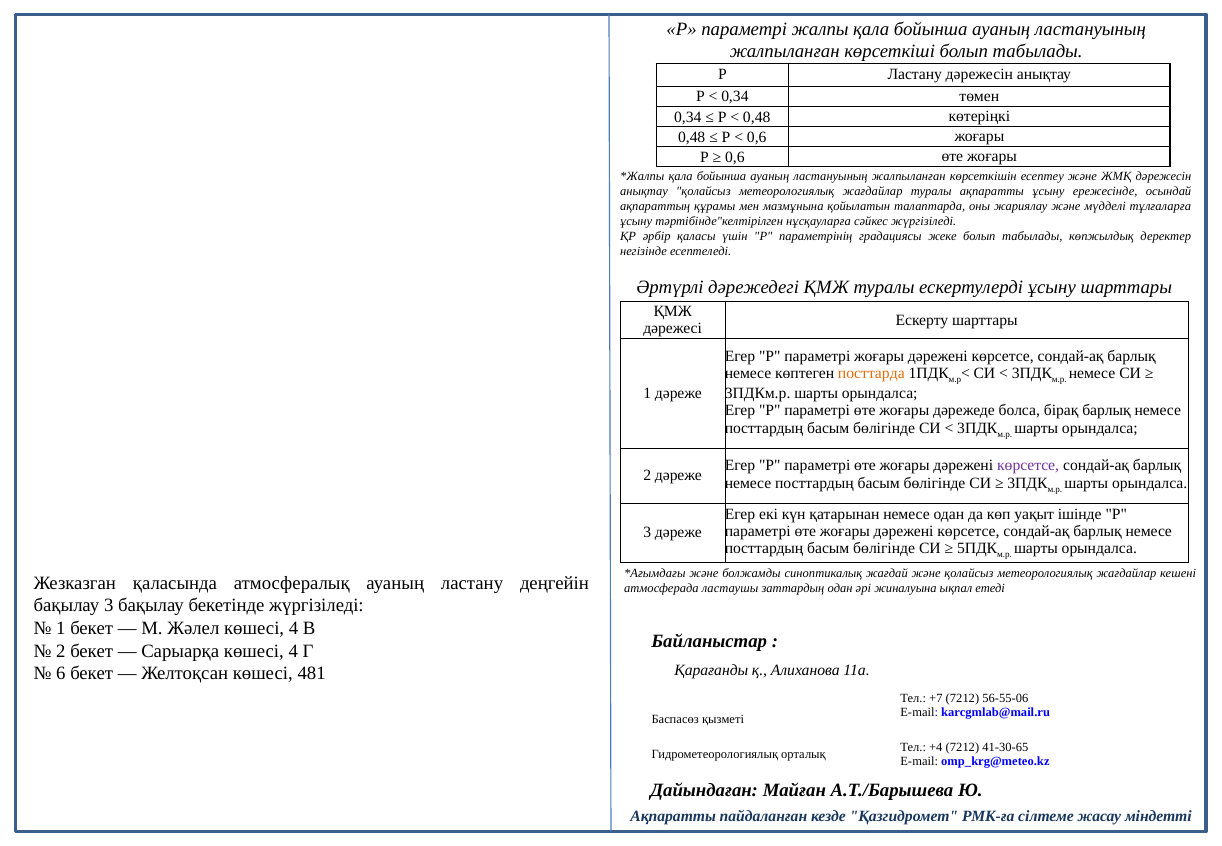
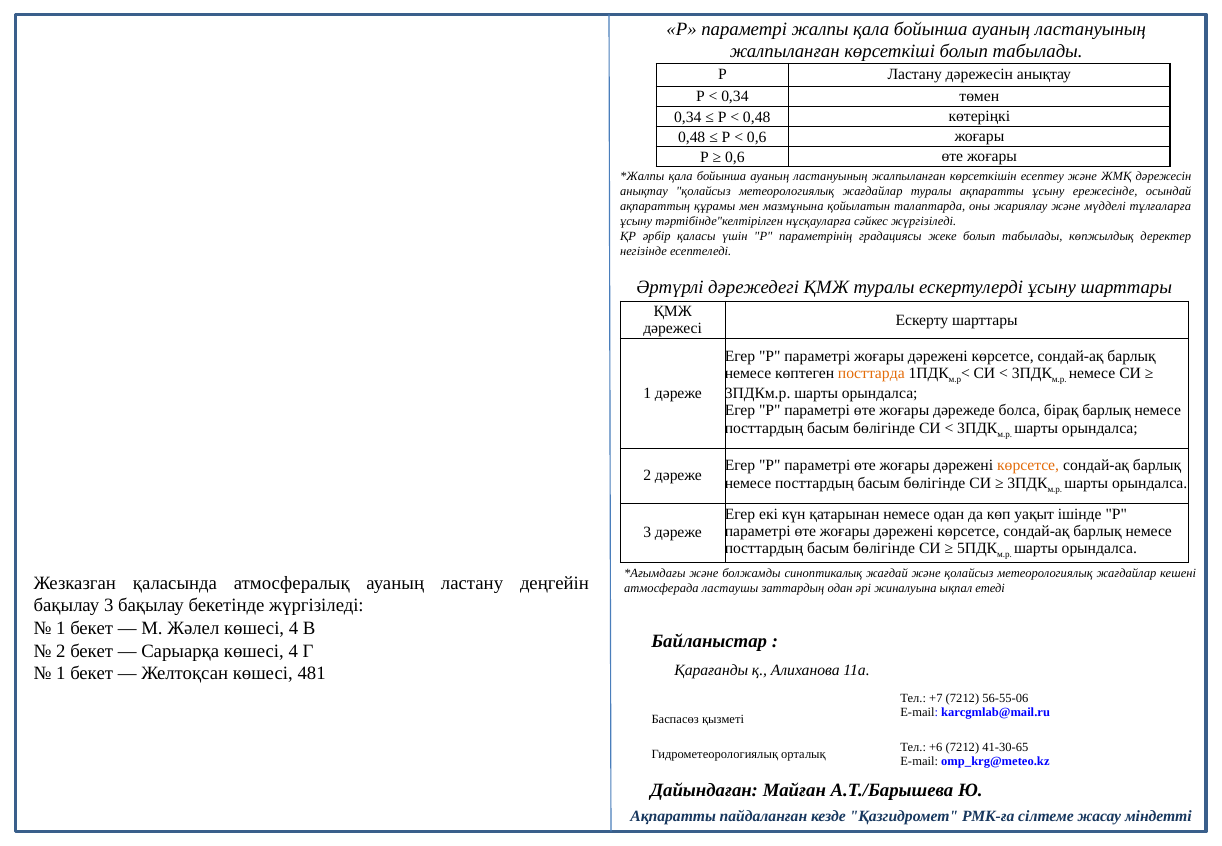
көрсетсе at (1028, 466) colour: purple -> orange
6 at (61, 673): 6 -> 1
+4: +4 -> +6
